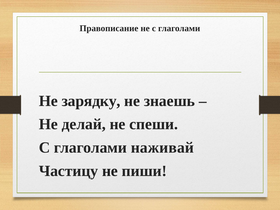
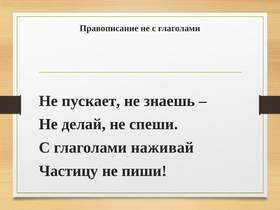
зарядку: зарядку -> пускает
